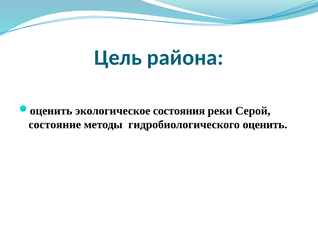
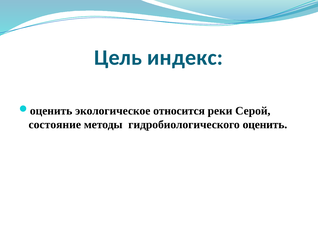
района: района -> индекс
состояния: состояния -> относится
